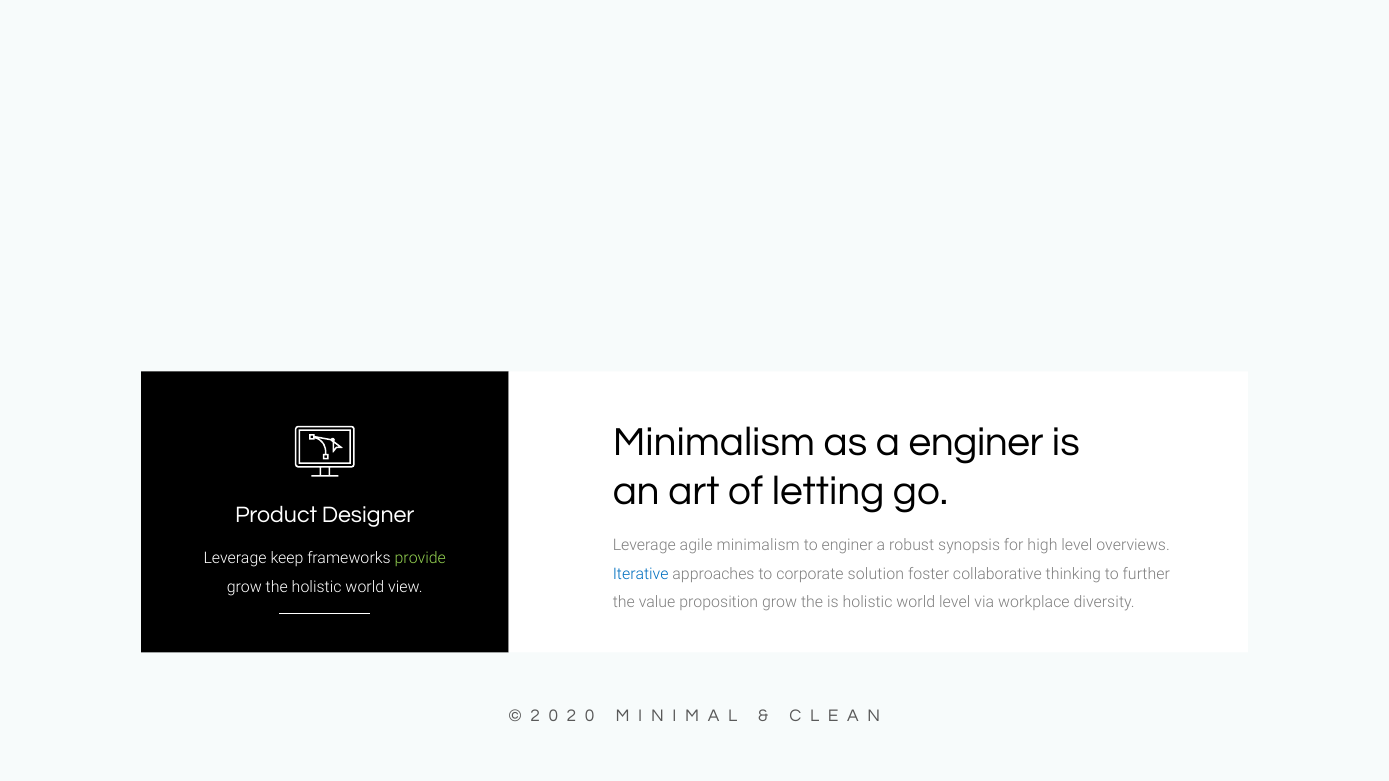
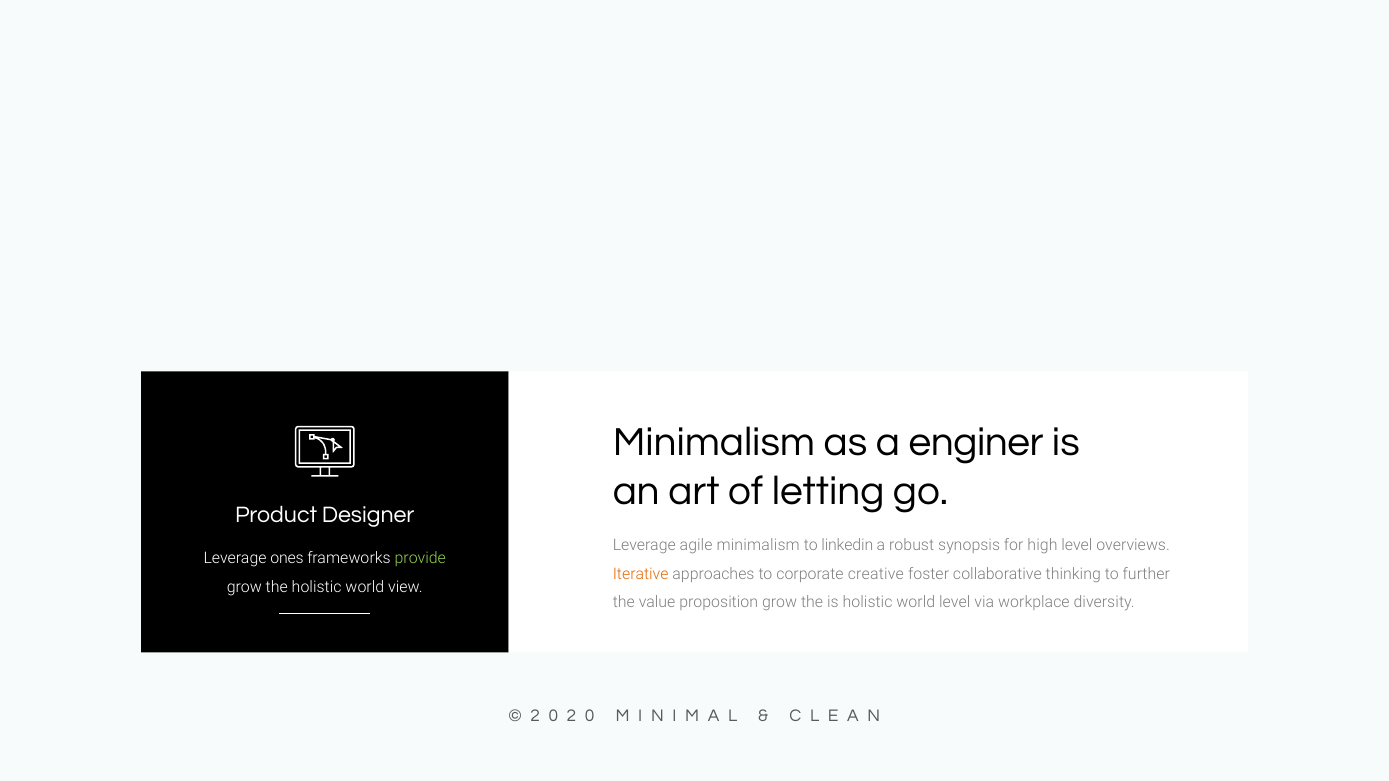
to enginer: enginer -> linkedin
keep: keep -> ones
Iterative colour: blue -> orange
solution: solution -> creative
